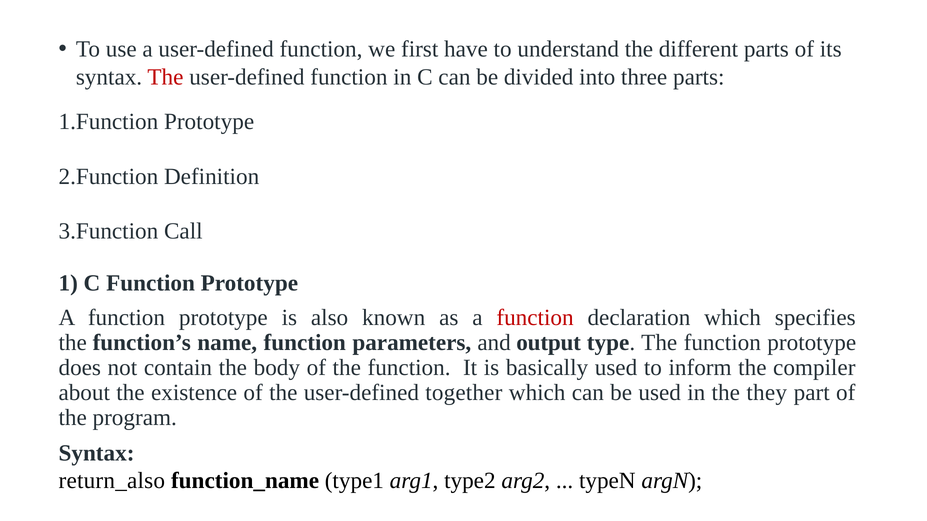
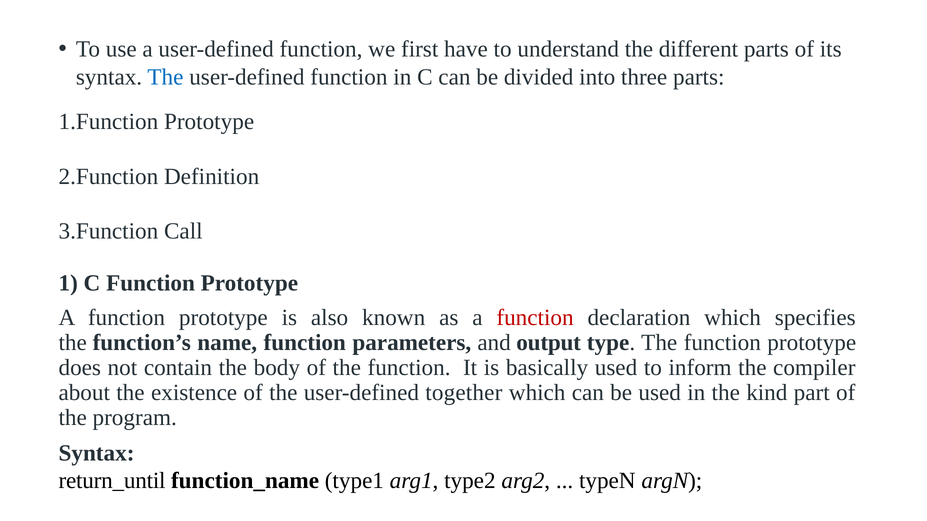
The at (165, 77) colour: red -> blue
they: they -> kind
return_also: return_also -> return_until
